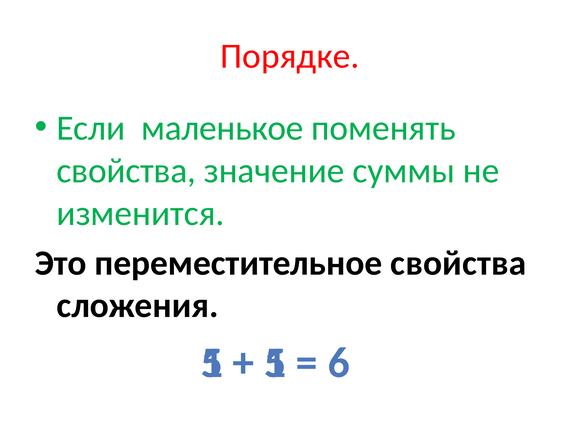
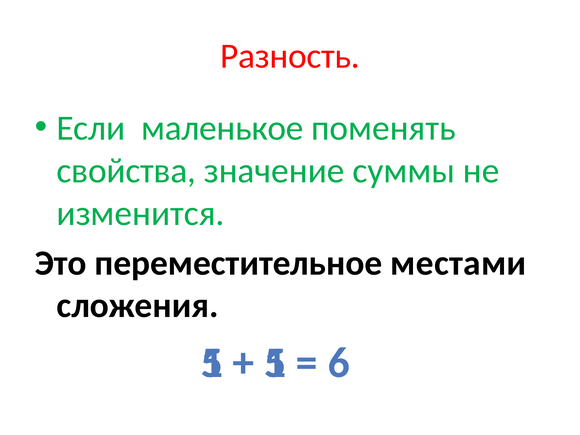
Порядке: Порядке -> Разность
переместительное свойства: свойства -> местами
